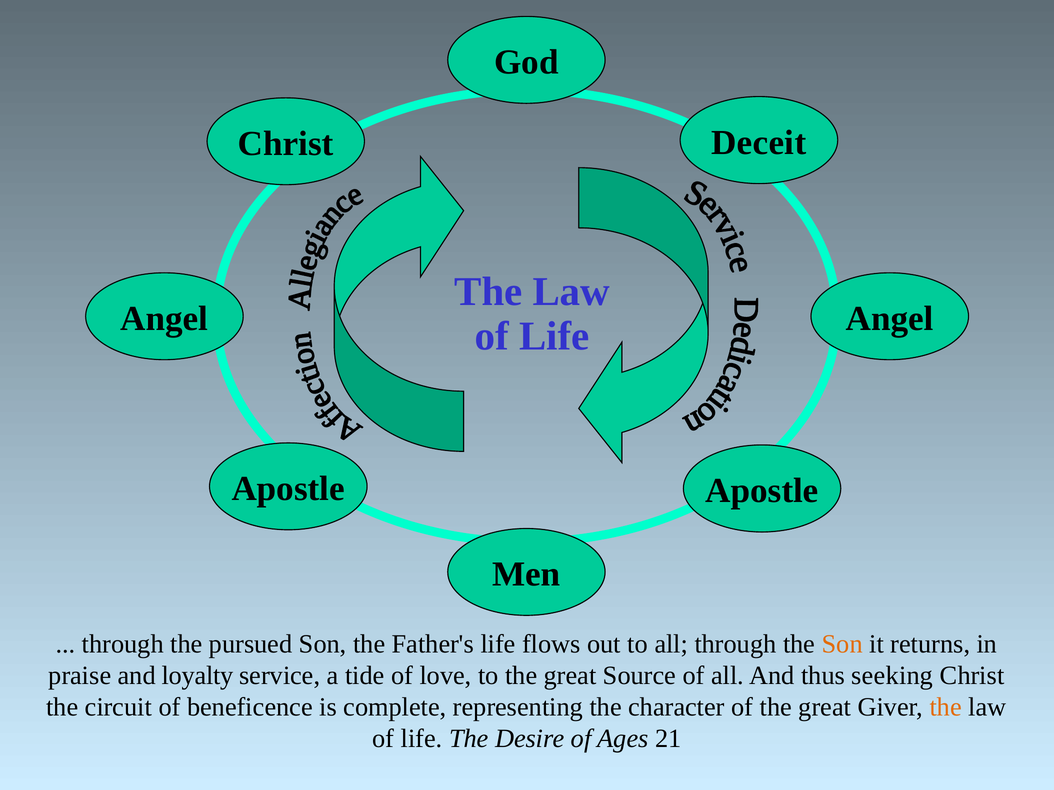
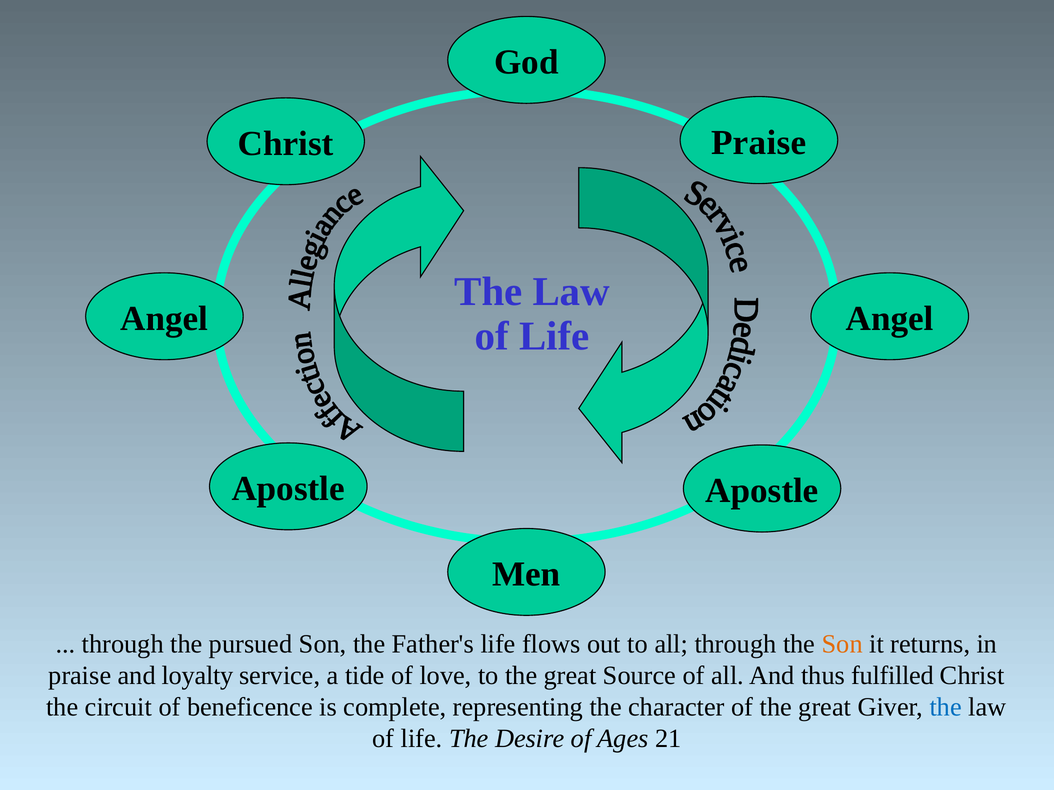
Deceit at (759, 143): Deceit -> Praise
seeking: seeking -> fulfilled
the at (946, 708) colour: orange -> blue
